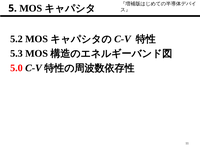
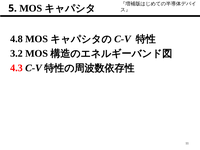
5.2: 5.2 -> 4.8
5.3: 5.3 -> 3.2
5.0: 5.0 -> 4.3
